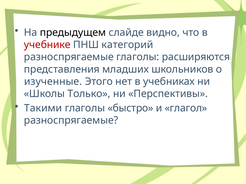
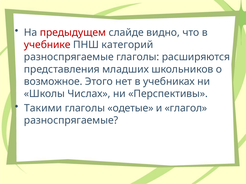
предыдущем colour: black -> red
изученные: изученные -> возможное
Только: Только -> Числах
быстро: быстро -> одетые
